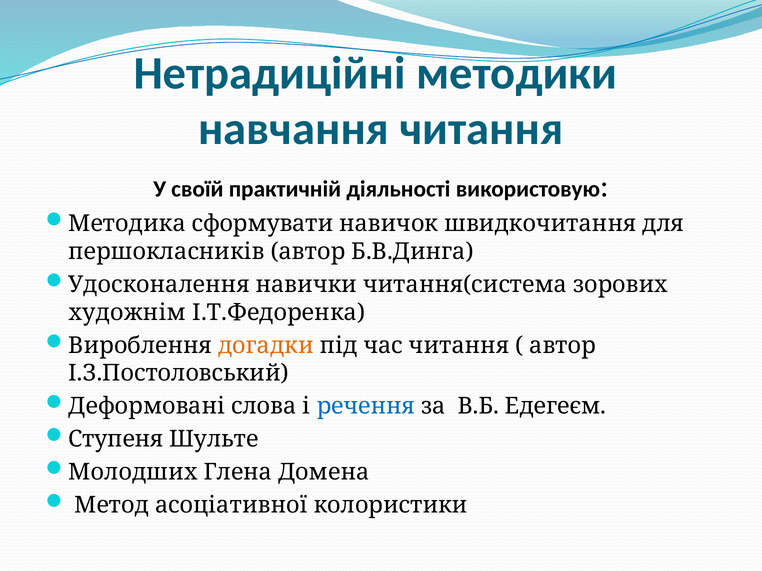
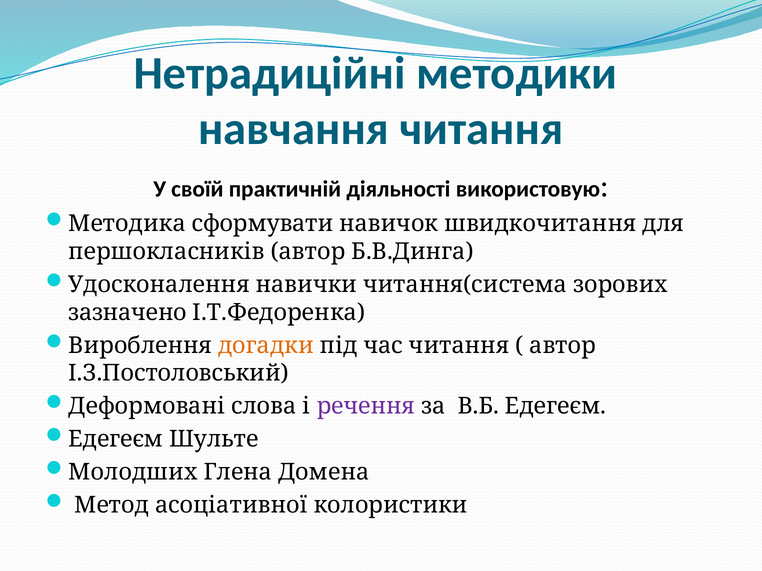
художнім: художнім -> зазначено
речення colour: blue -> purple
Ступеня at (116, 440): Ступеня -> Едегеєм
